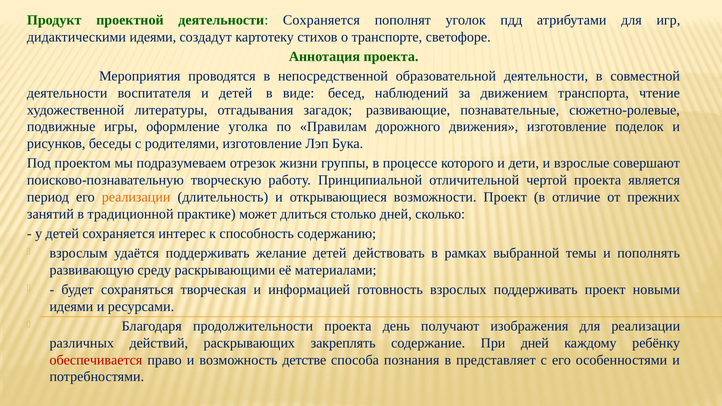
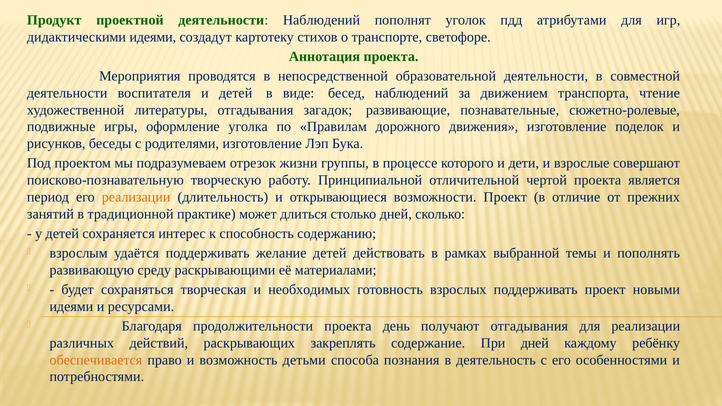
деятельности Сохраняется: Сохраняется -> Наблюдений
информацией: информацией -> необходимых
получают изображения: изображения -> отгадывания
обеспечивается colour: red -> orange
детстве: детстве -> детьми
представляет: представляет -> деятельность
